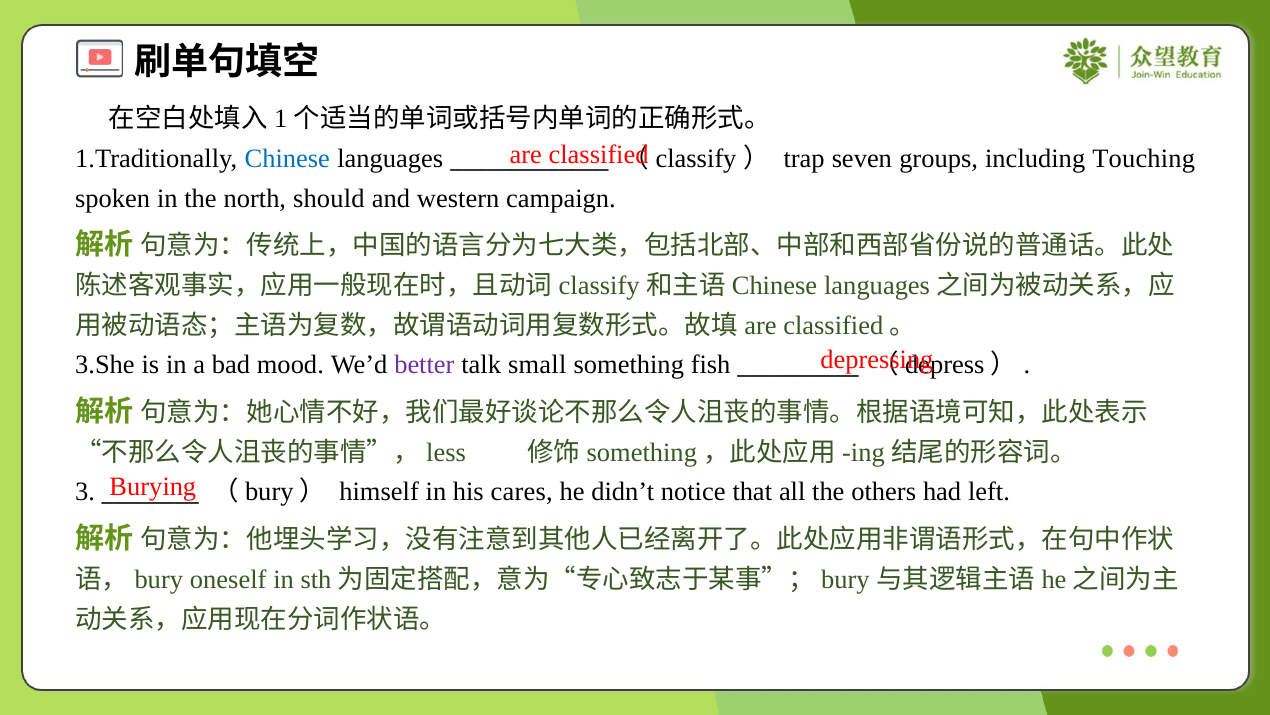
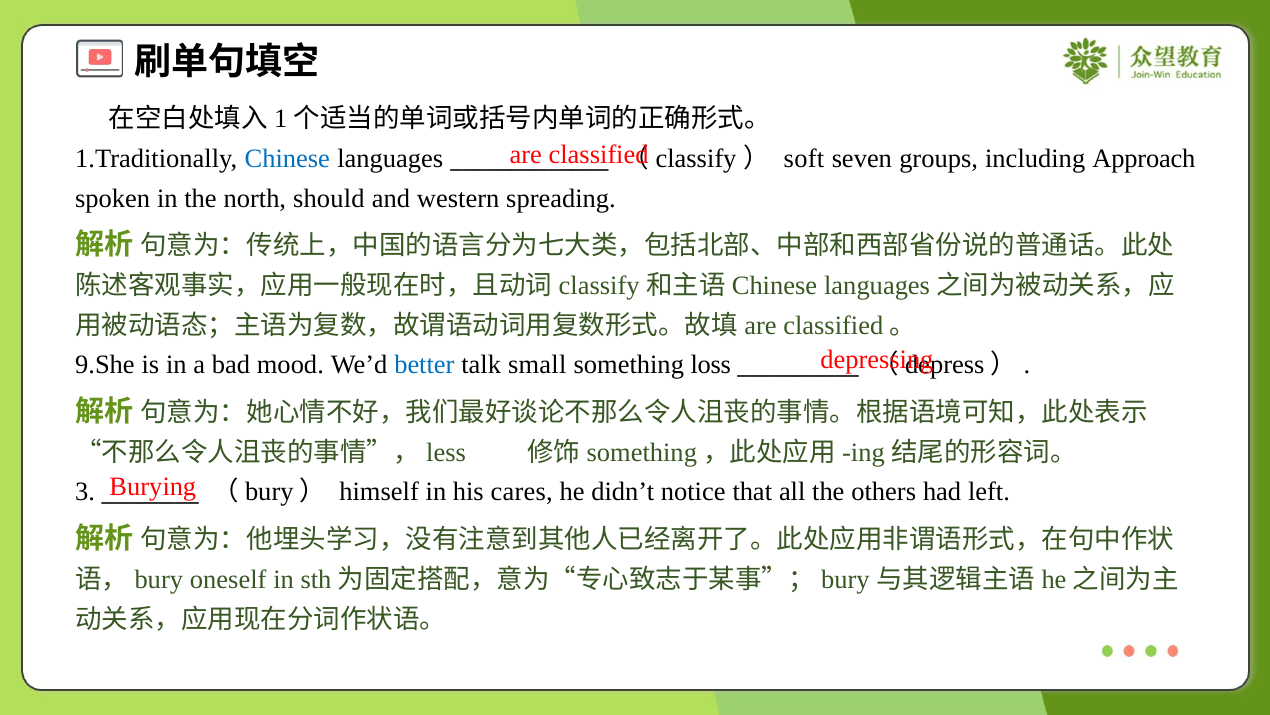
trap: trap -> soft
Touching: Touching -> Approach
campaign: campaign -> spreading
3.She: 3.She -> 9.She
better colour: purple -> blue
fish: fish -> loss
